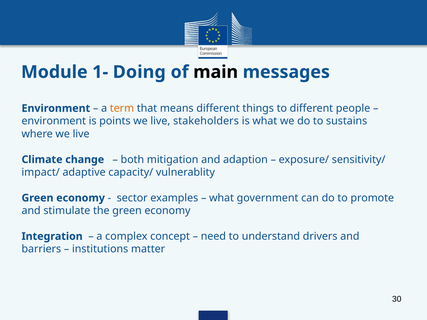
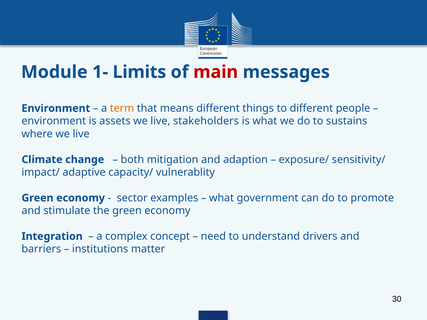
Doing: Doing -> Limits
main colour: black -> red
points: points -> assets
